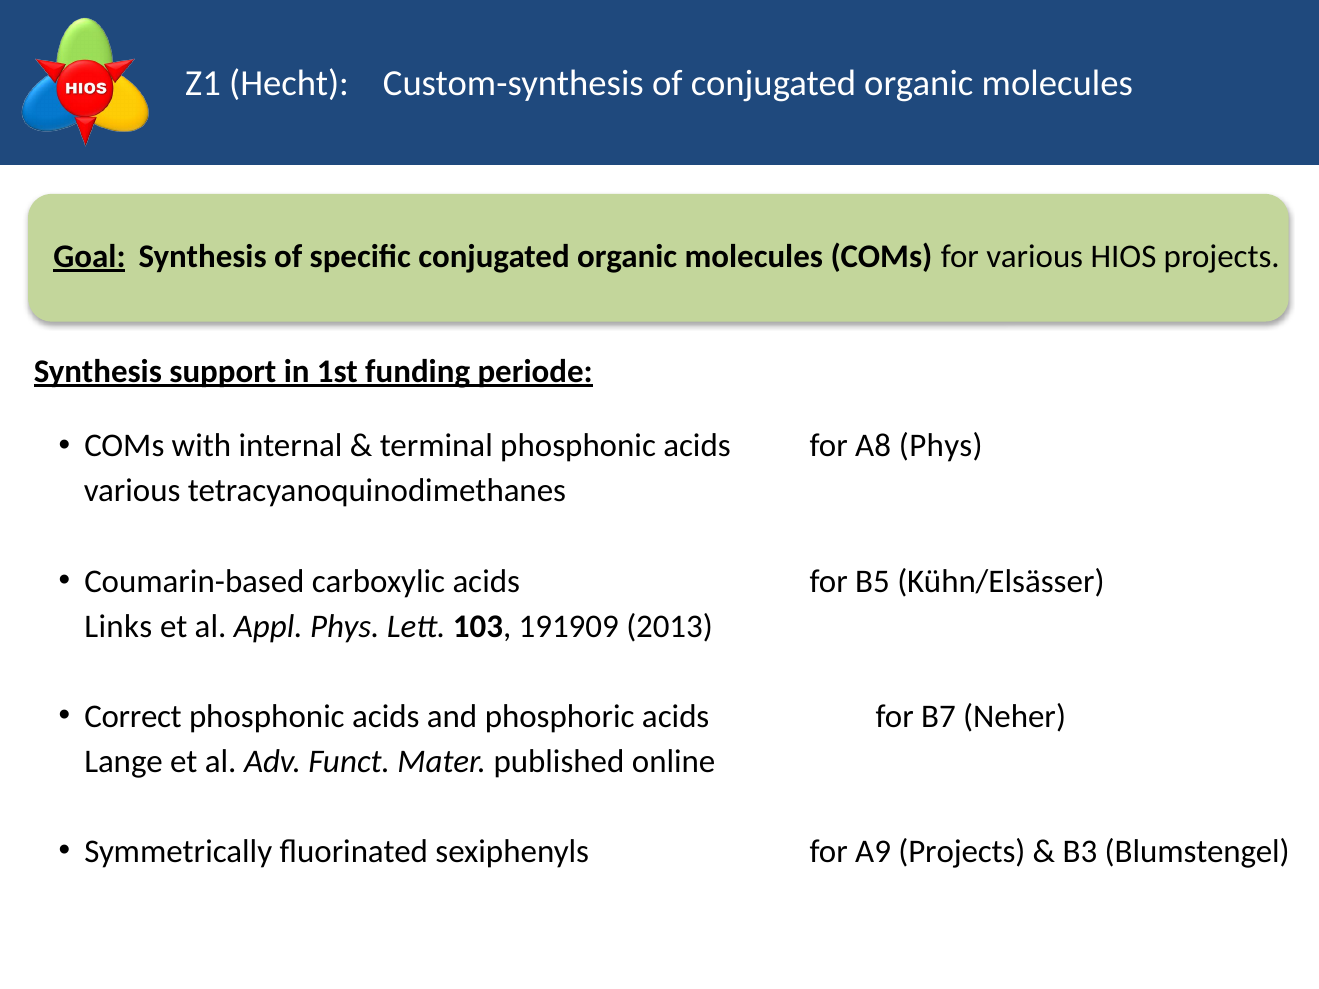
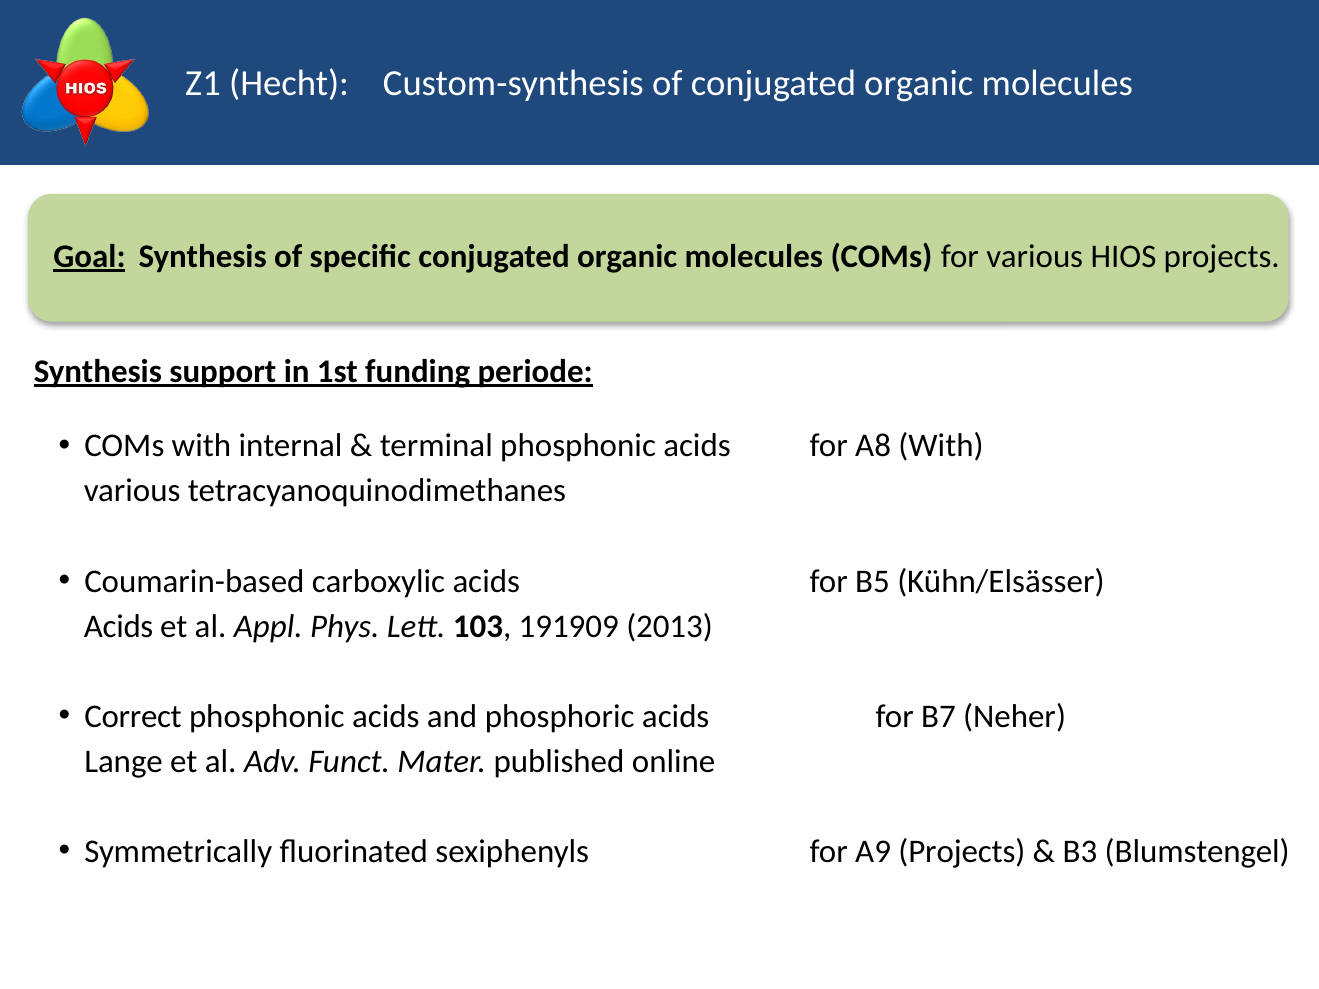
A8 Phys: Phys -> With
Links at (118, 626): Links -> Acids
